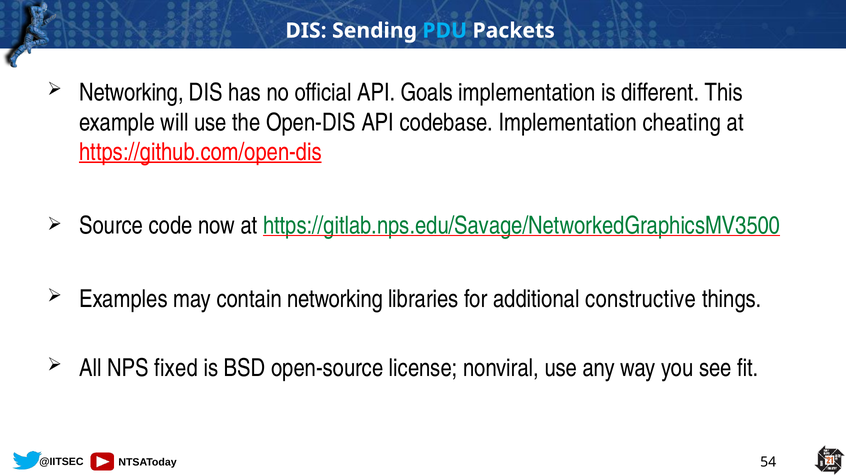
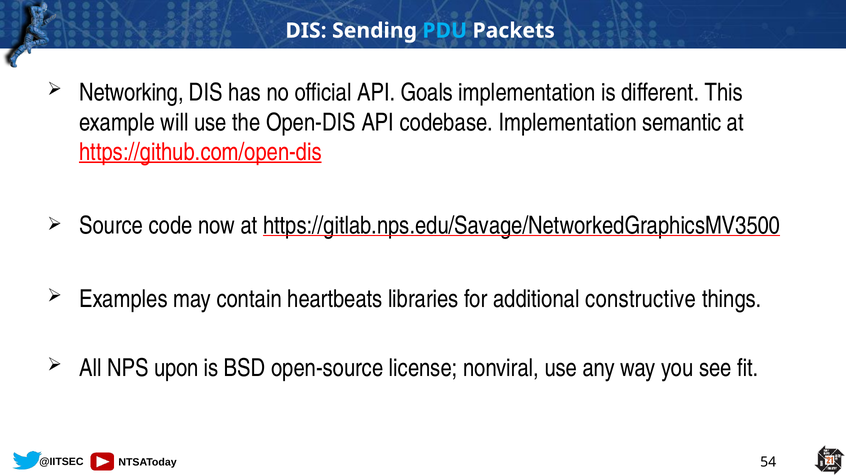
cheating: cheating -> semantic
https://gitlab.nps.edu/Savage/NetworkedGraphicsMV3500 colour: green -> black
contain networking: networking -> heartbeats
fixed: fixed -> upon
